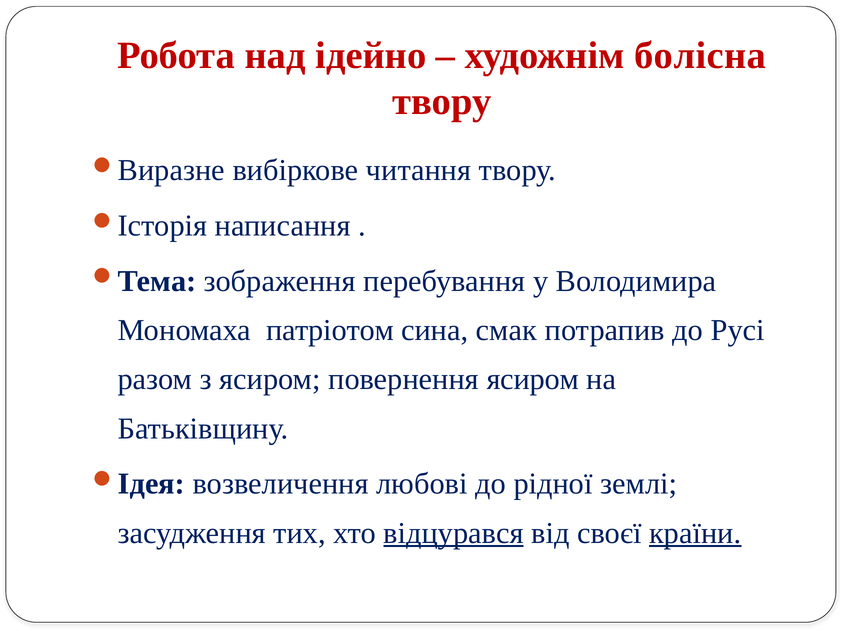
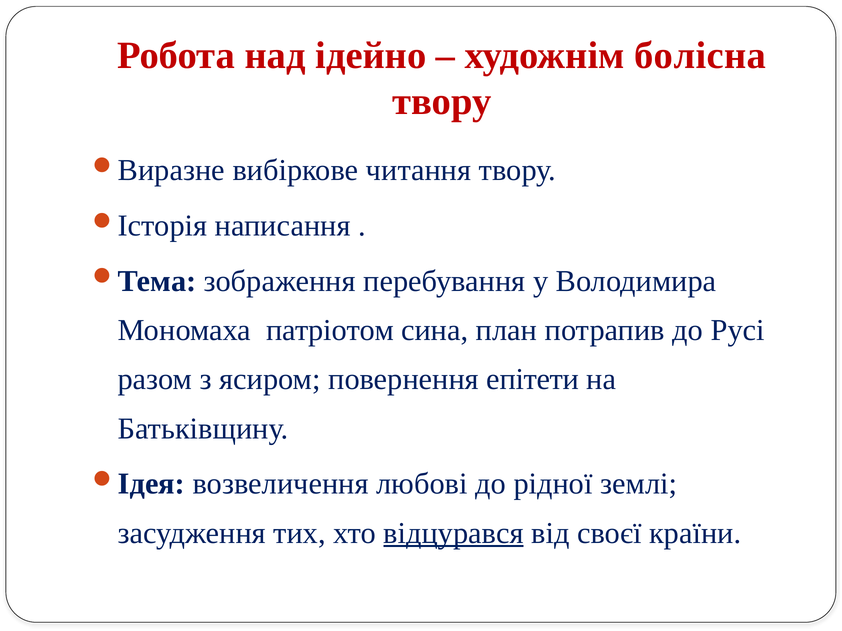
смак: смак -> план
повернення ясиром: ясиром -> епітети
країни underline: present -> none
